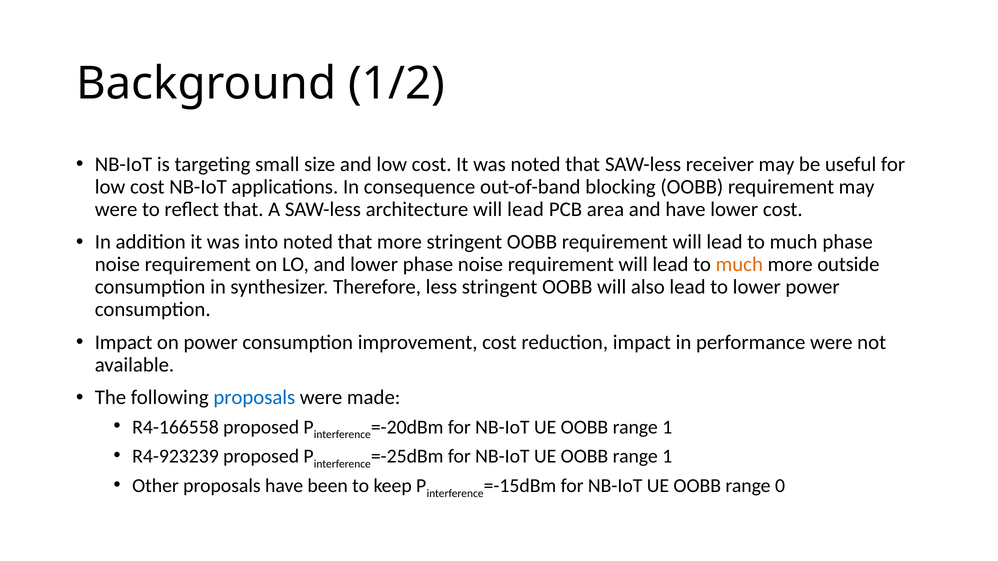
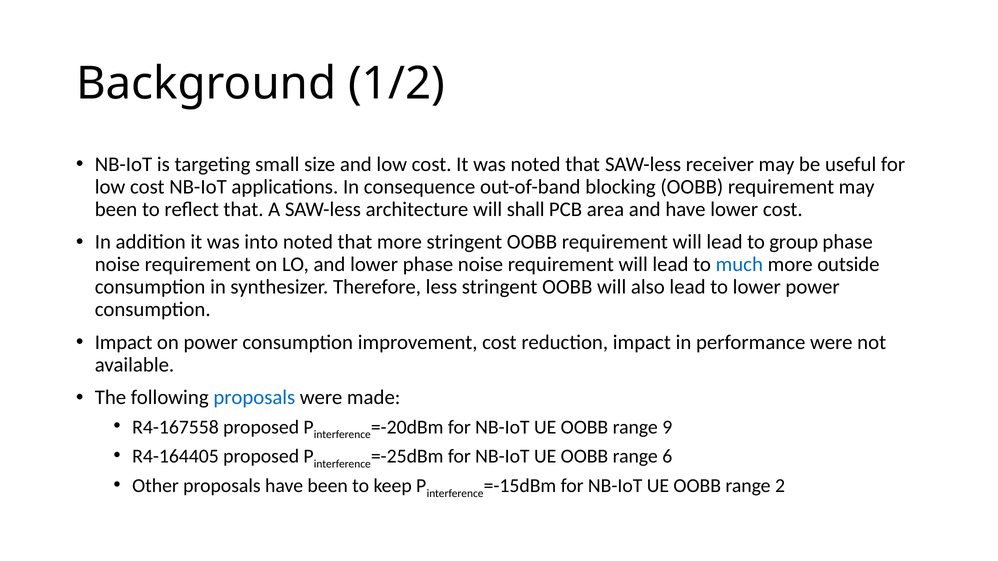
were at (116, 209): were -> been
architecture will lead: lead -> shall
much at (794, 242): much -> group
much at (739, 265) colour: orange -> blue
R4-166558: R4-166558 -> R4-167558
1 at (667, 427): 1 -> 9
R4-923239: R4-923239 -> R4-164405
1 at (667, 457): 1 -> 6
0: 0 -> 2
